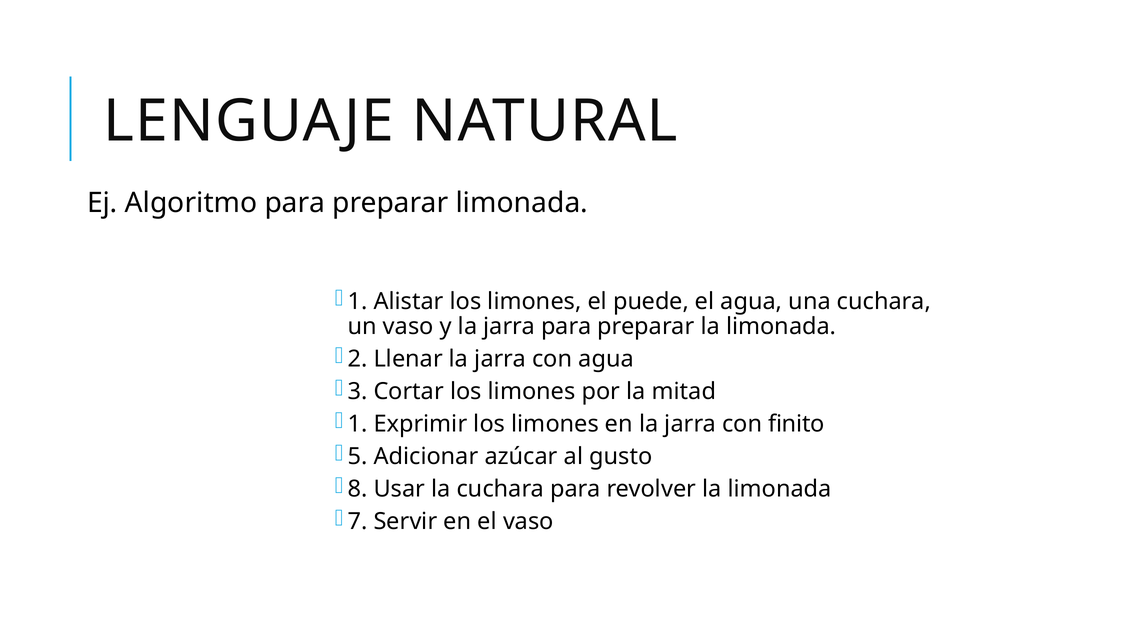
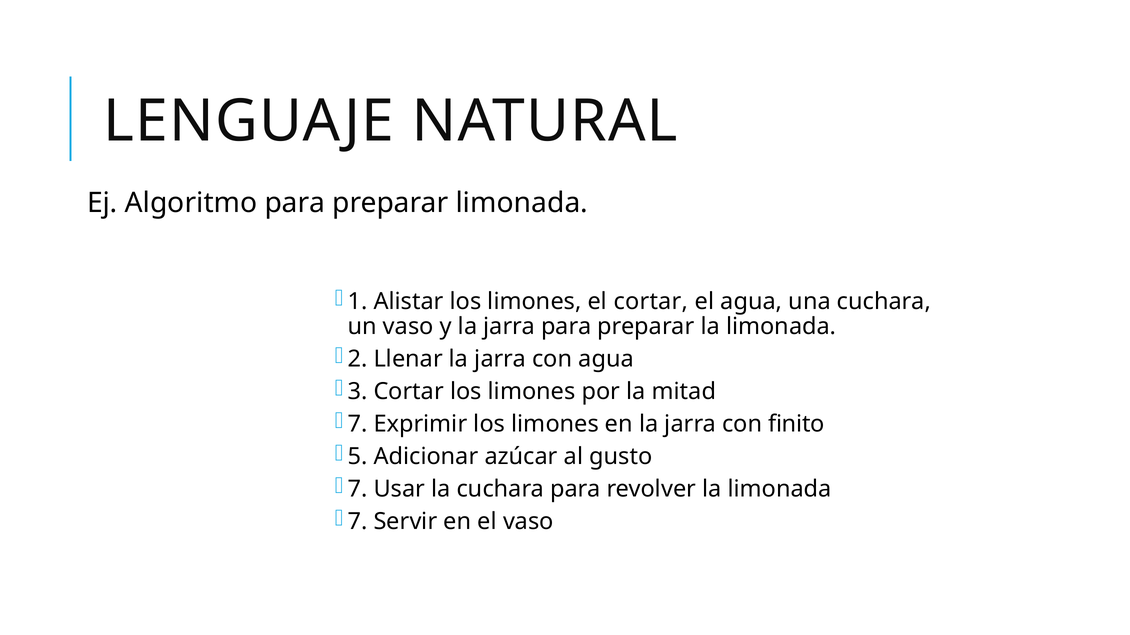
el puede: puede -> cortar
1 at (358, 425): 1 -> 7
8 at (358, 490): 8 -> 7
